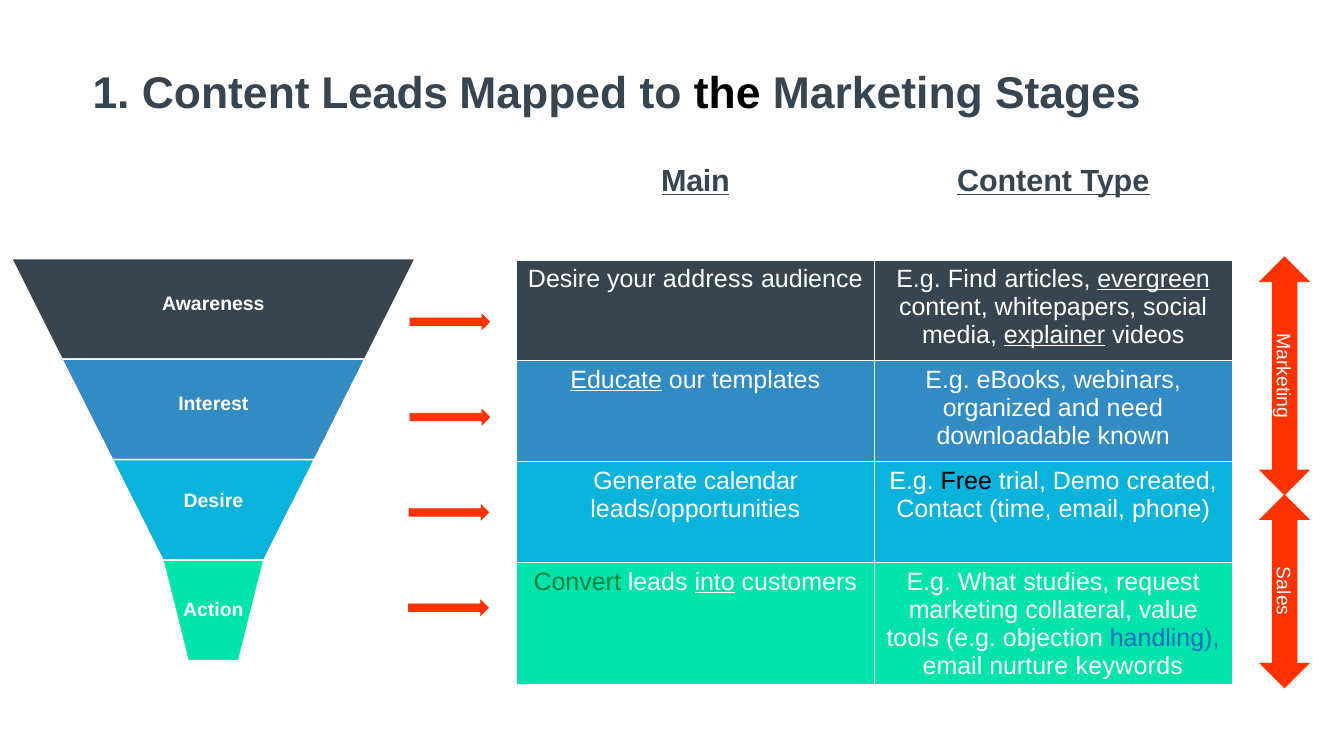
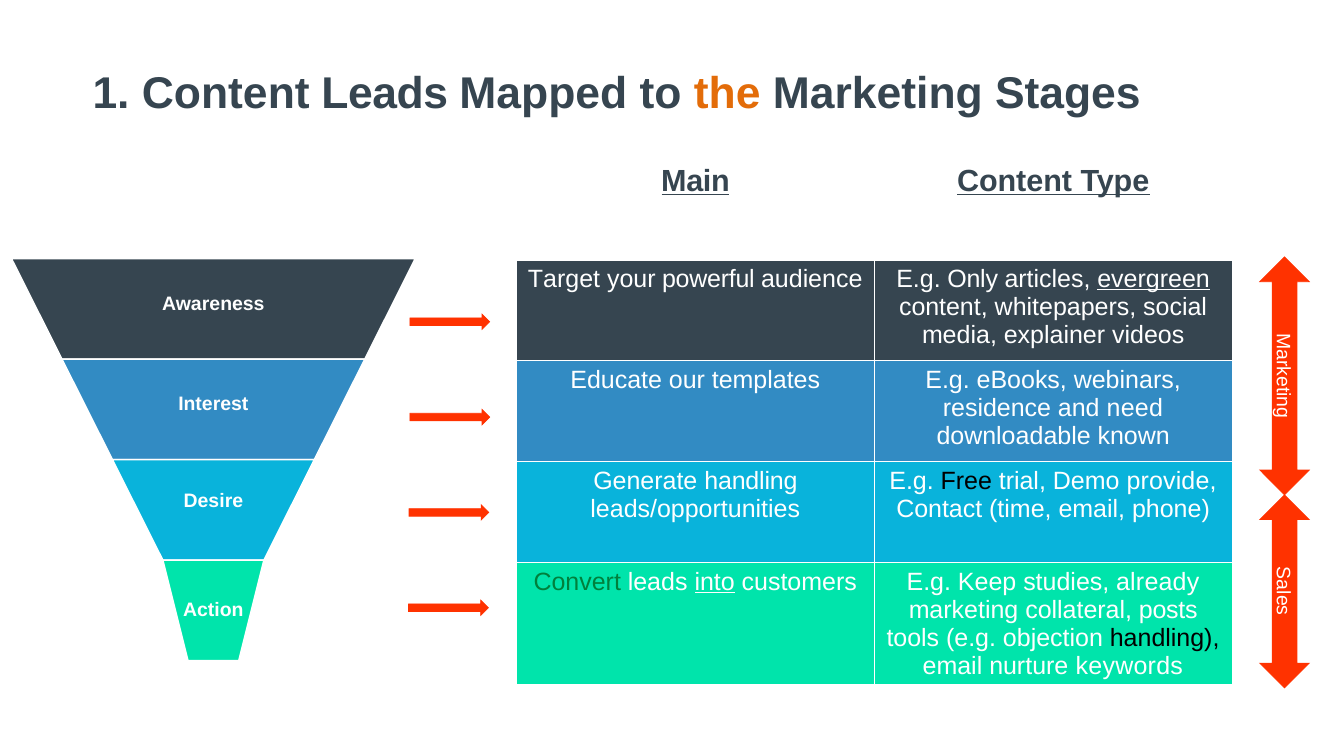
the colour: black -> orange
Desire at (564, 279): Desire -> Target
address: address -> powerful
Find: Find -> Only
explainer underline: present -> none
Educate underline: present -> none
organized: organized -> residence
Generate calendar: calendar -> handling
created: created -> provide
What: What -> Keep
request: request -> already
value: value -> posts
handling at (1165, 638) colour: blue -> black
